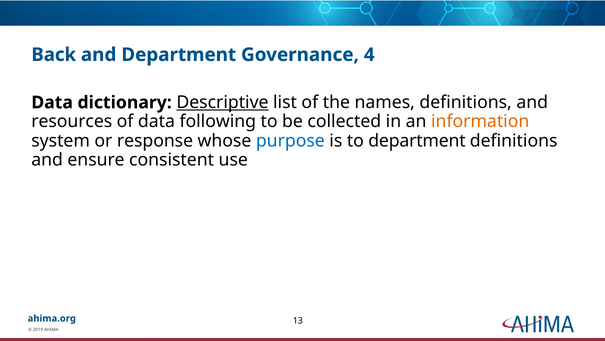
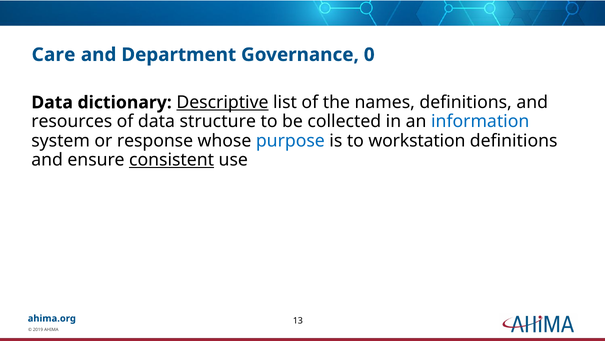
Back: Back -> Care
4: 4 -> 0
following: following -> structure
information colour: orange -> blue
to department: department -> workstation
consistent underline: none -> present
